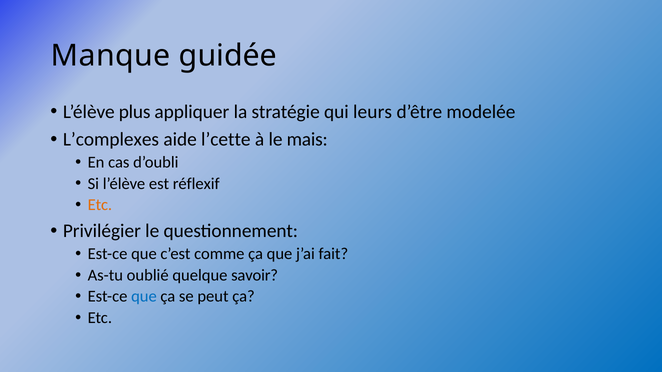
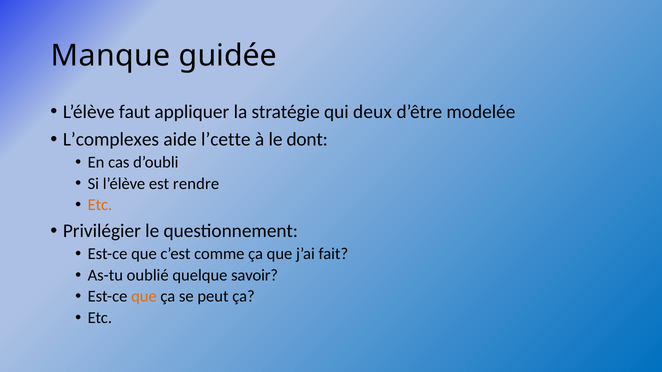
plus: plus -> faut
leurs: leurs -> deux
mais: mais -> dont
réflexif: réflexif -> rendre
que at (144, 297) colour: blue -> orange
